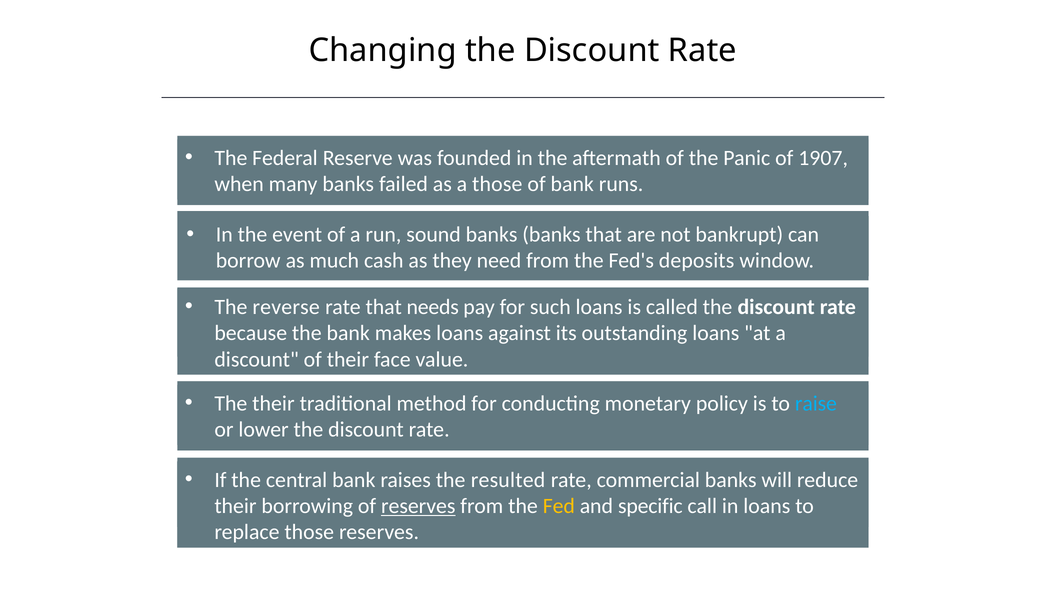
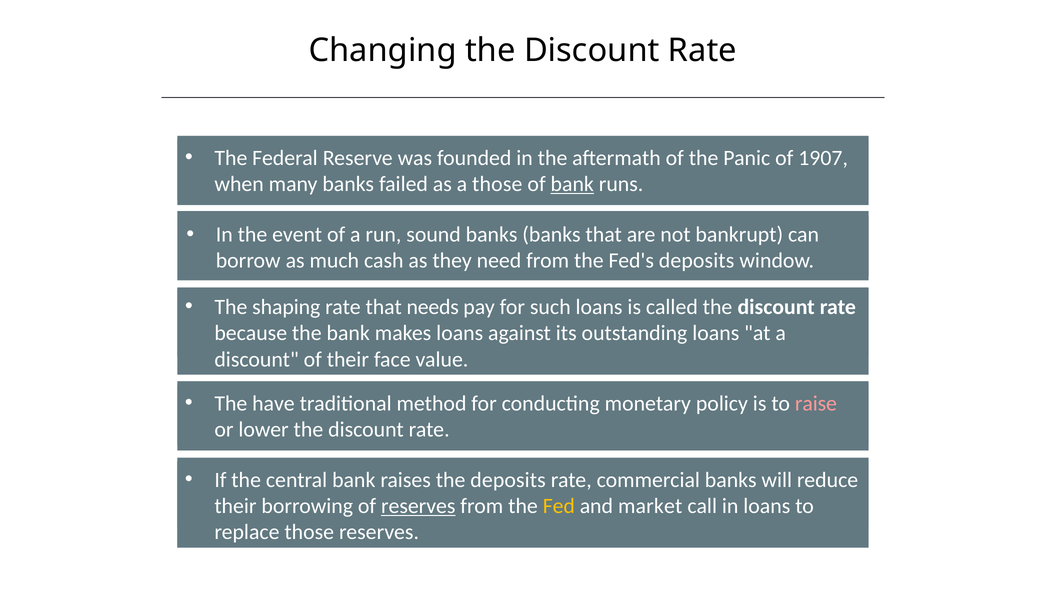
bank at (572, 184) underline: none -> present
reverse: reverse -> shaping
The their: their -> have
raise colour: light blue -> pink
the resulted: resulted -> deposits
specific: specific -> market
